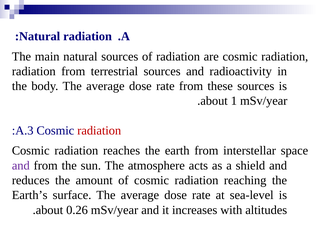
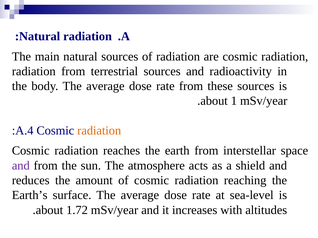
A.3: A.3 -> A.4
radiation at (99, 131) colour: red -> orange
0.26: 0.26 -> 1.72
